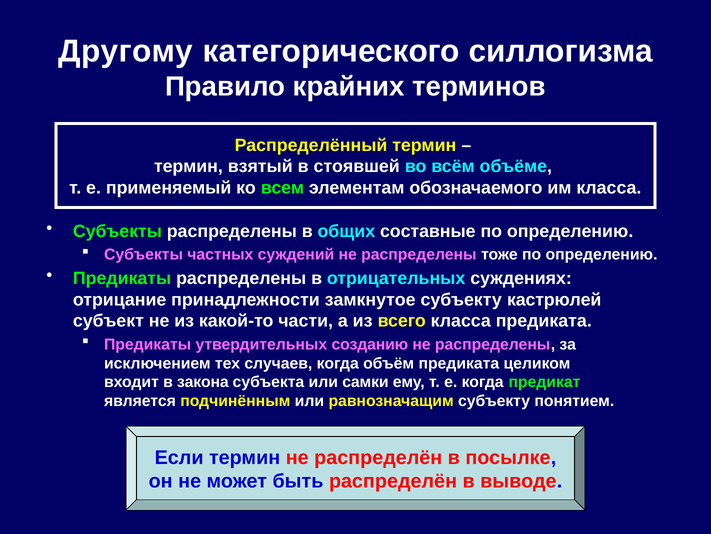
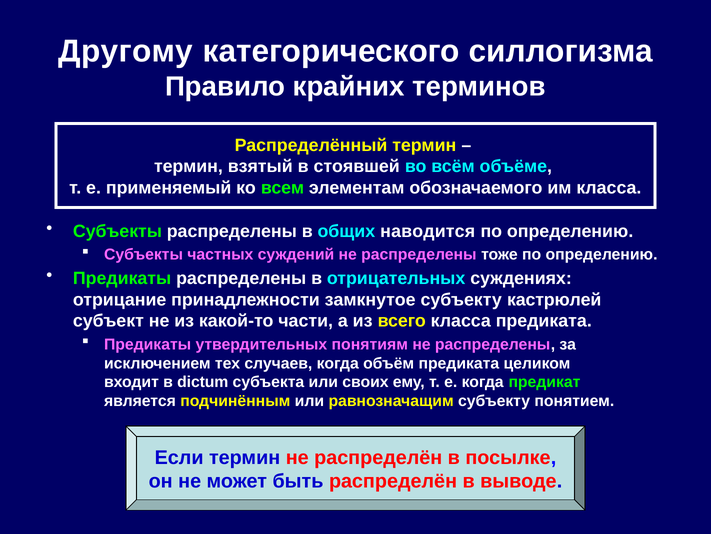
составные: составные -> наводится
созданию: созданию -> понятиям
закона: закона -> dictum
самки: самки -> своих
